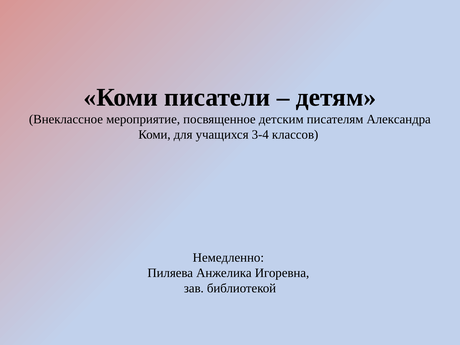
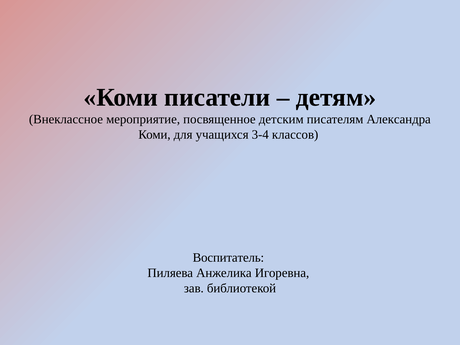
Немедленно: Немедленно -> Воспитатель
